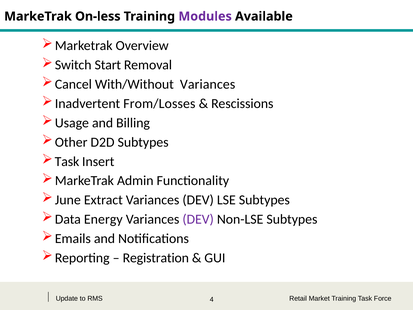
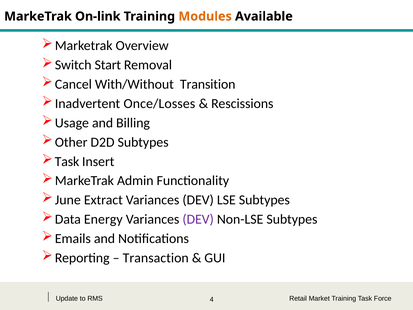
On-less: On-less -> On-link
Modules colour: purple -> orange
With/Without Variances: Variances -> Transition
From/Losses: From/Losses -> Once/Losses
Registration: Registration -> Transaction
